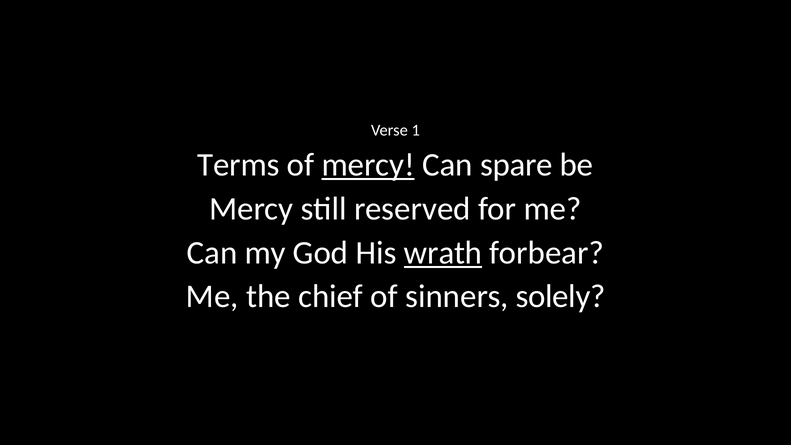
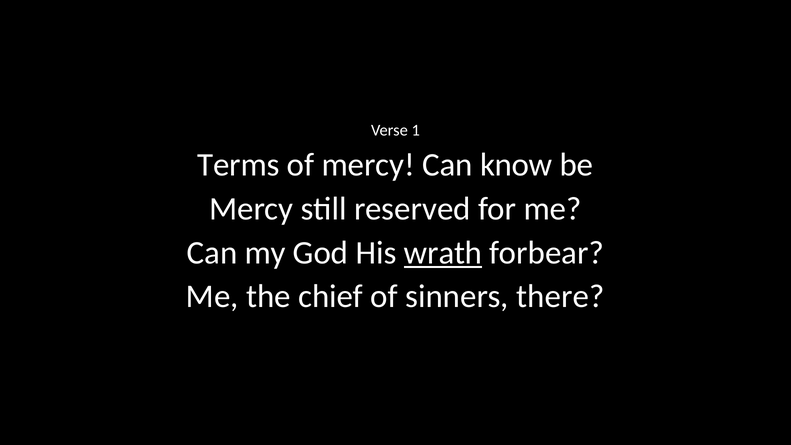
mercy at (368, 165) underline: present -> none
spare: spare -> know
solely: solely -> there
